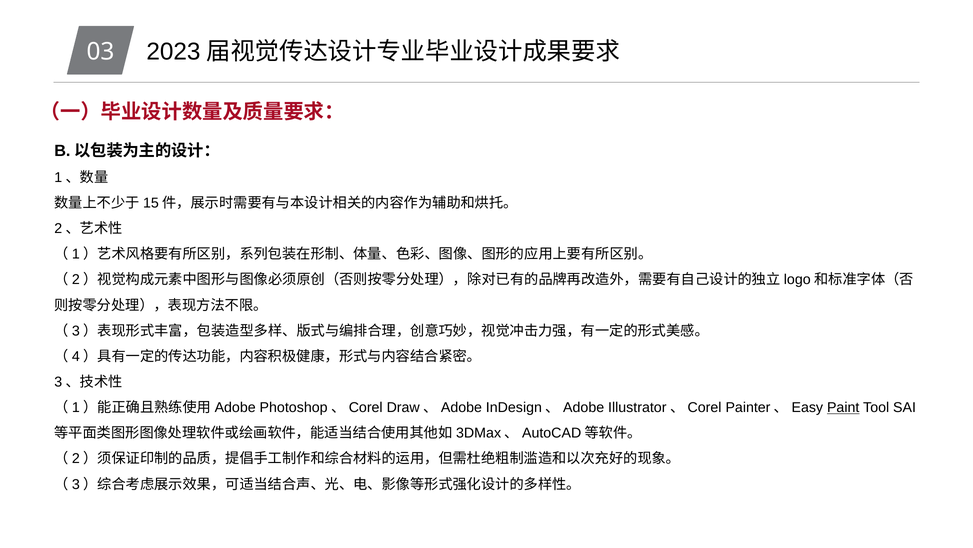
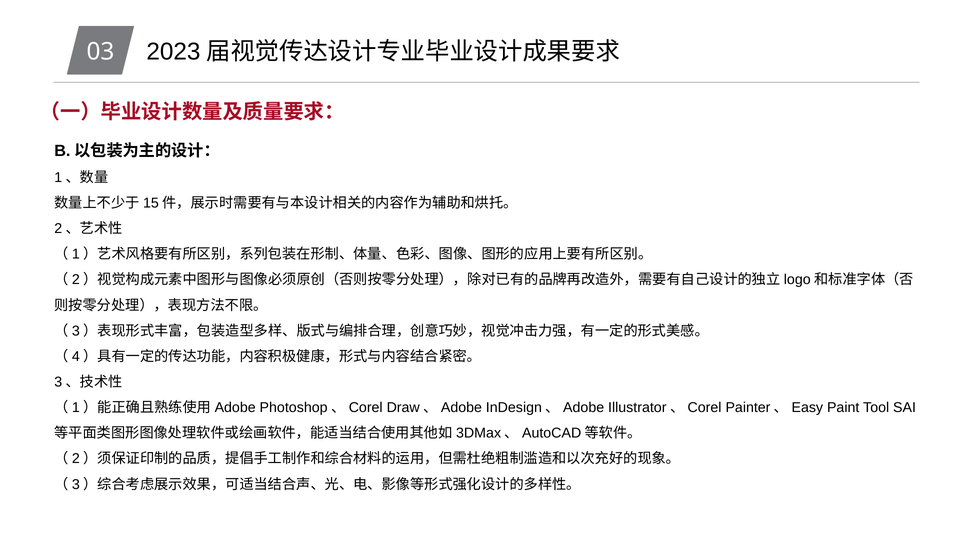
Paint underline: present -> none
